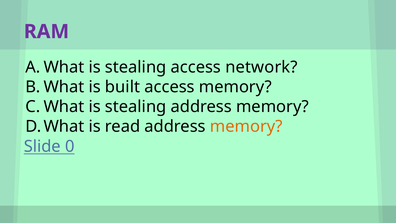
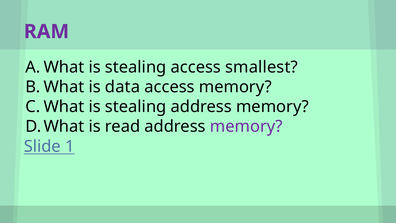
network: network -> smallest
built: built -> data
memory at (246, 126) colour: orange -> purple
0: 0 -> 1
